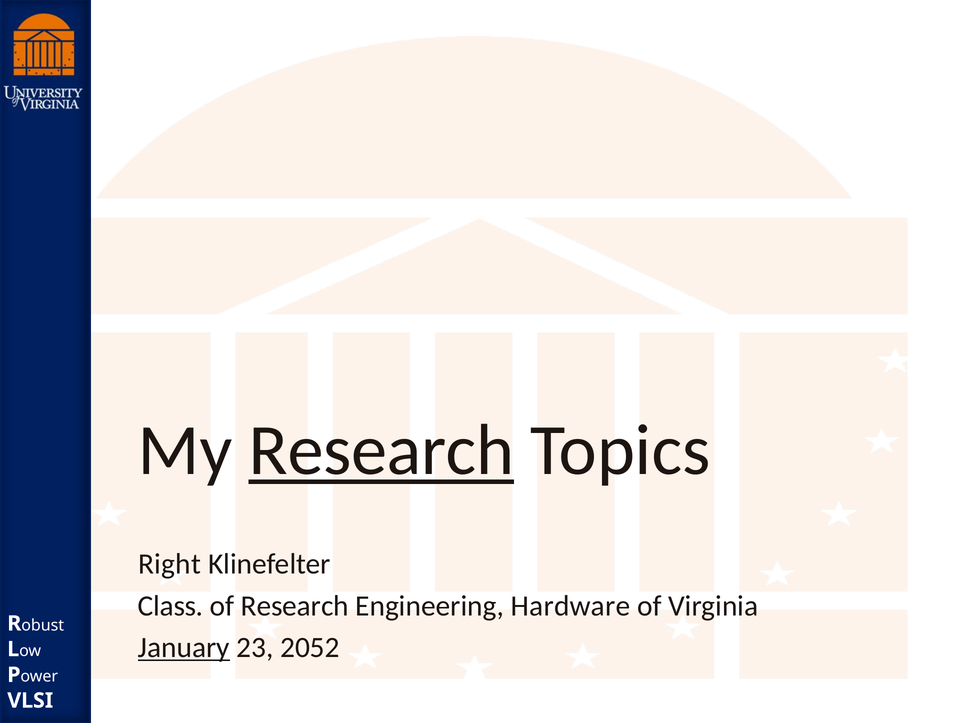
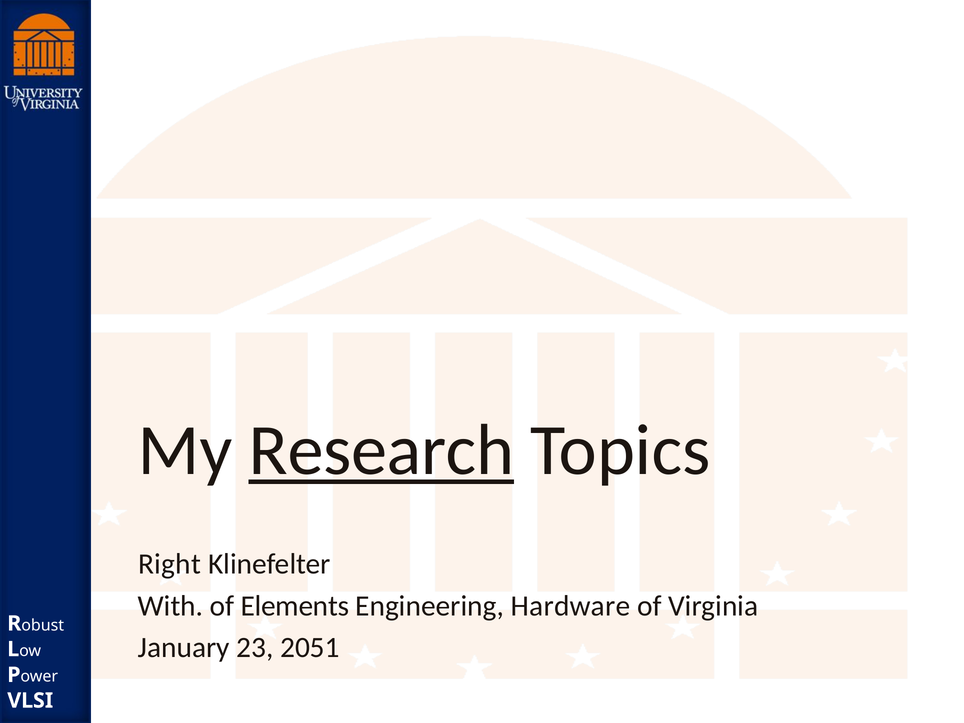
Class: Class -> With
of Research: Research -> Elements
January underline: present -> none
2052: 2052 -> 2051
